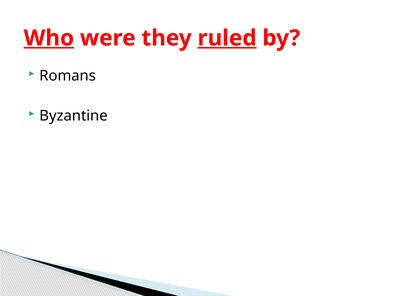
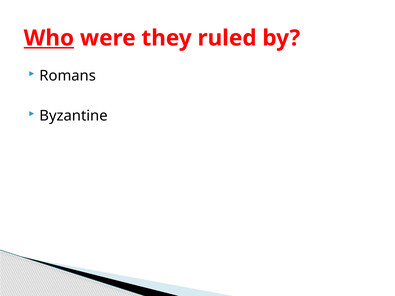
ruled underline: present -> none
